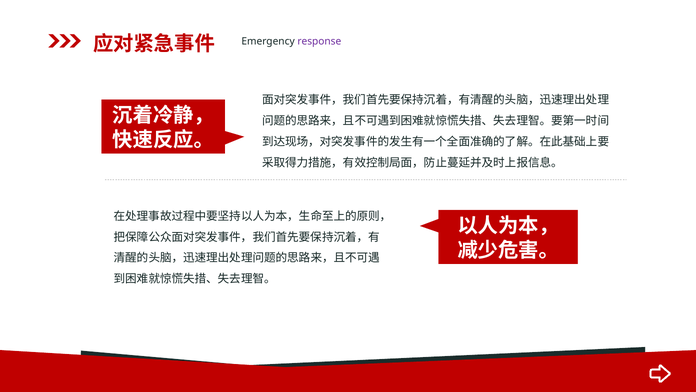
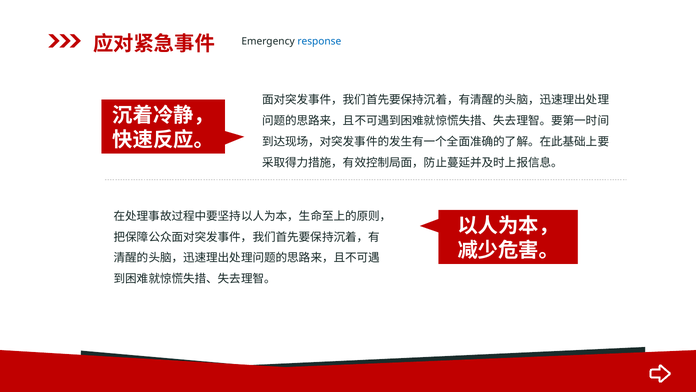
response colour: purple -> blue
